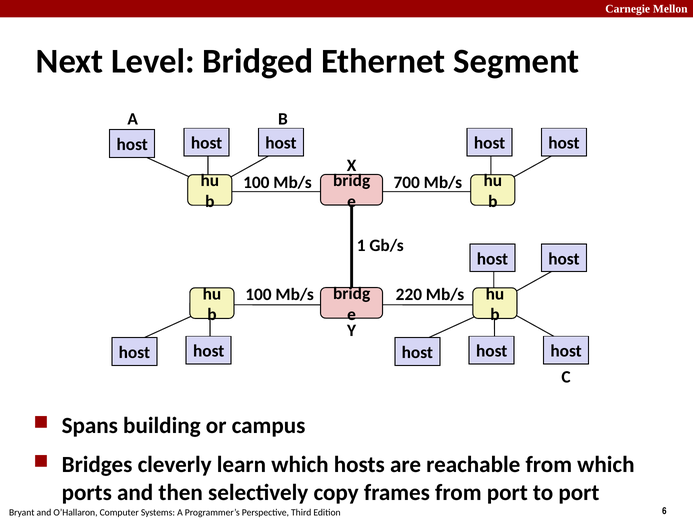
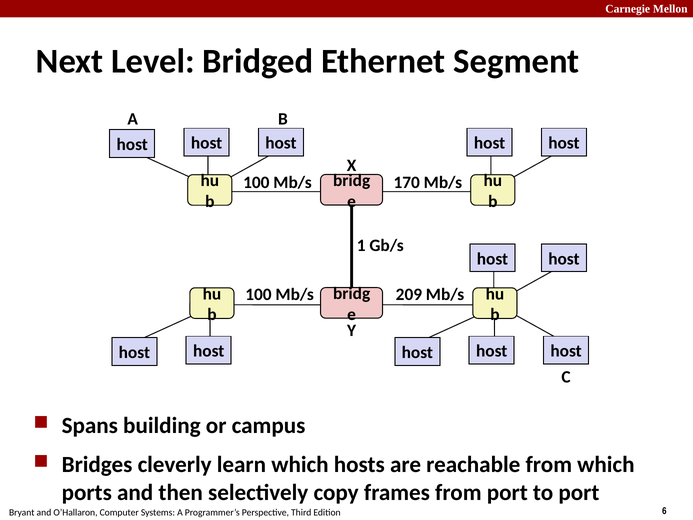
700: 700 -> 170
220: 220 -> 209
